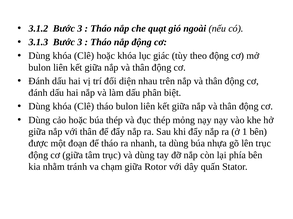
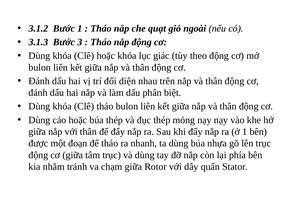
3.1.2 Bước 3: 3 -> 1
